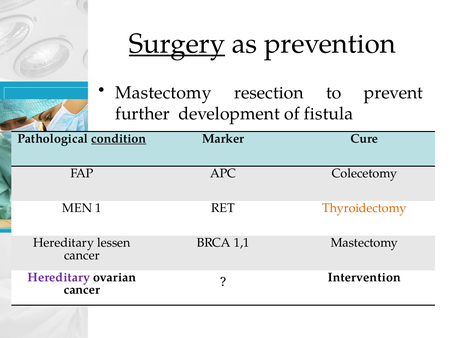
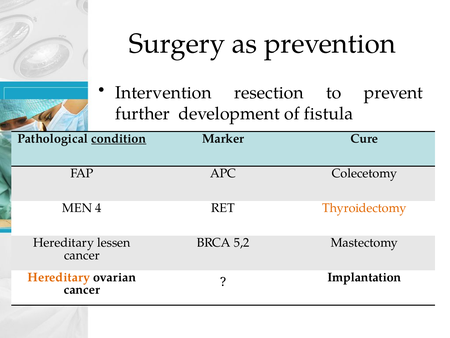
Surgery underline: present -> none
Mastectomy at (163, 93): Mastectomy -> Intervention
1: 1 -> 4
1,1: 1,1 -> 5,2
Hereditary at (59, 277) colour: purple -> orange
Intervention: Intervention -> Implantation
